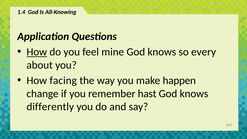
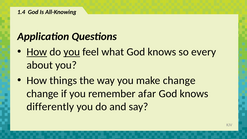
you at (72, 52) underline: none -> present
mine: mine -> what
facing: facing -> things
make happen: happen -> change
hast: hast -> afar
